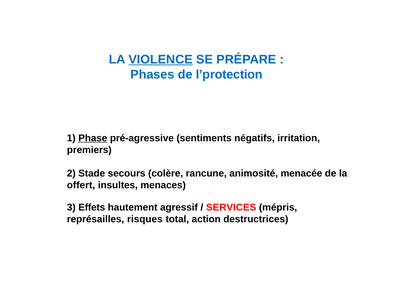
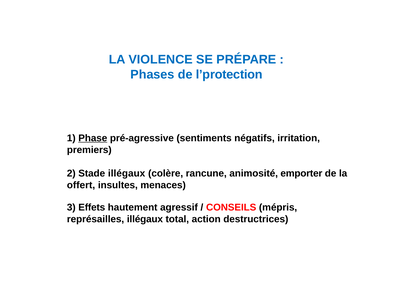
VIOLENCE underline: present -> none
Stade secours: secours -> illégaux
menacée: menacée -> emporter
SERVICES: SERVICES -> CONSEILS
représailles risques: risques -> illégaux
